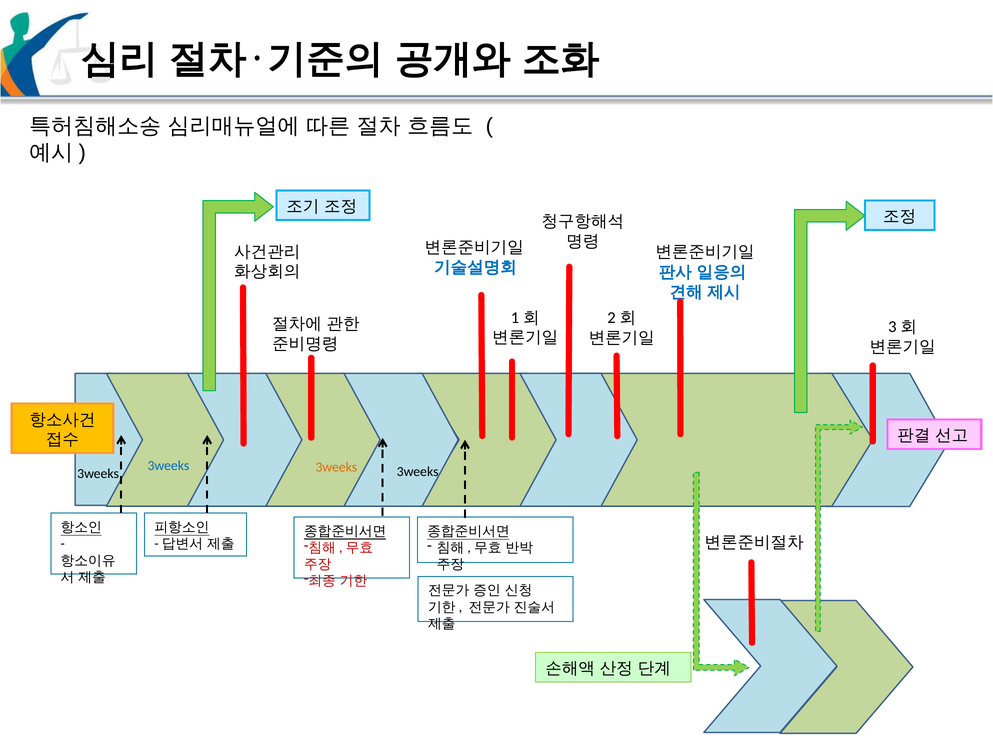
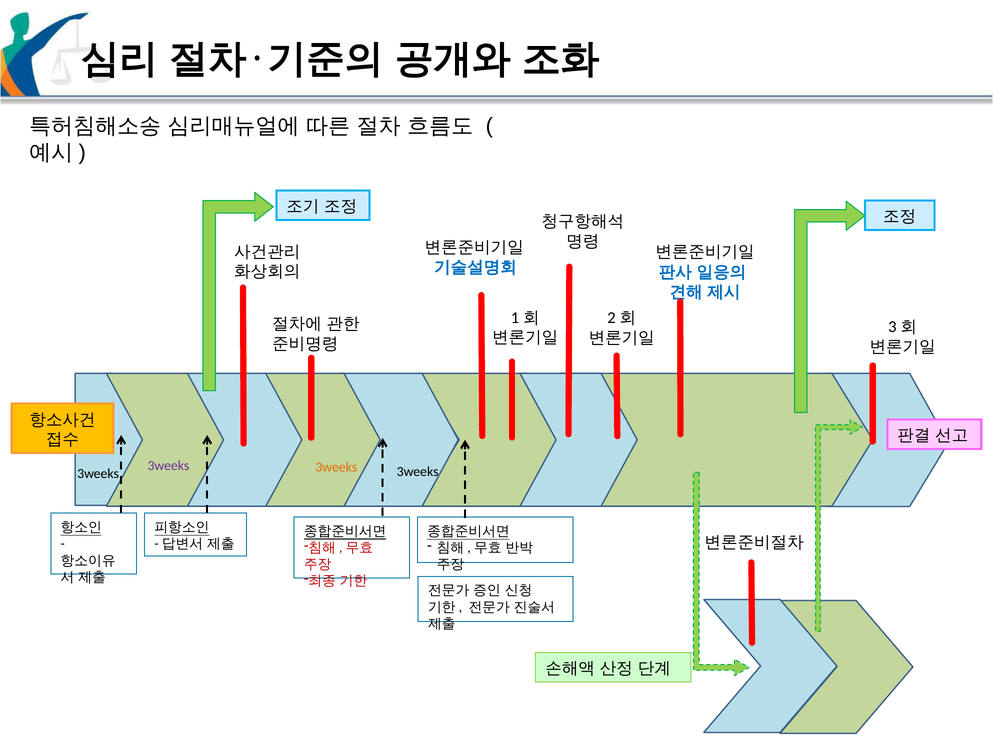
3weeks at (168, 466) colour: blue -> purple
